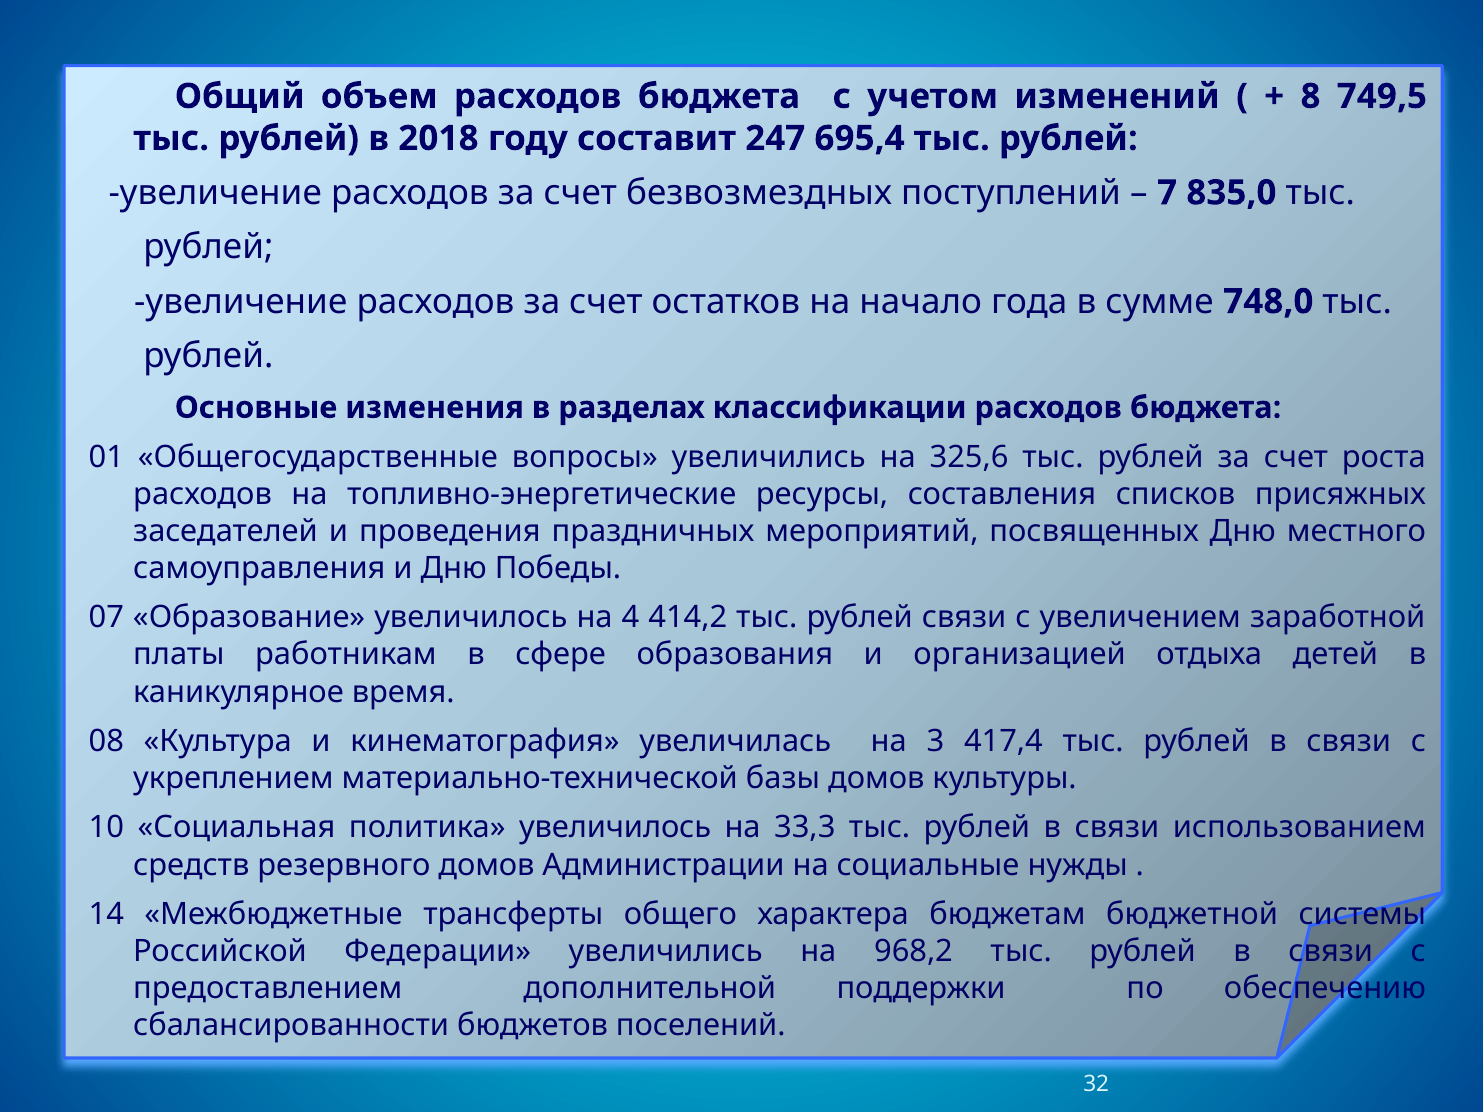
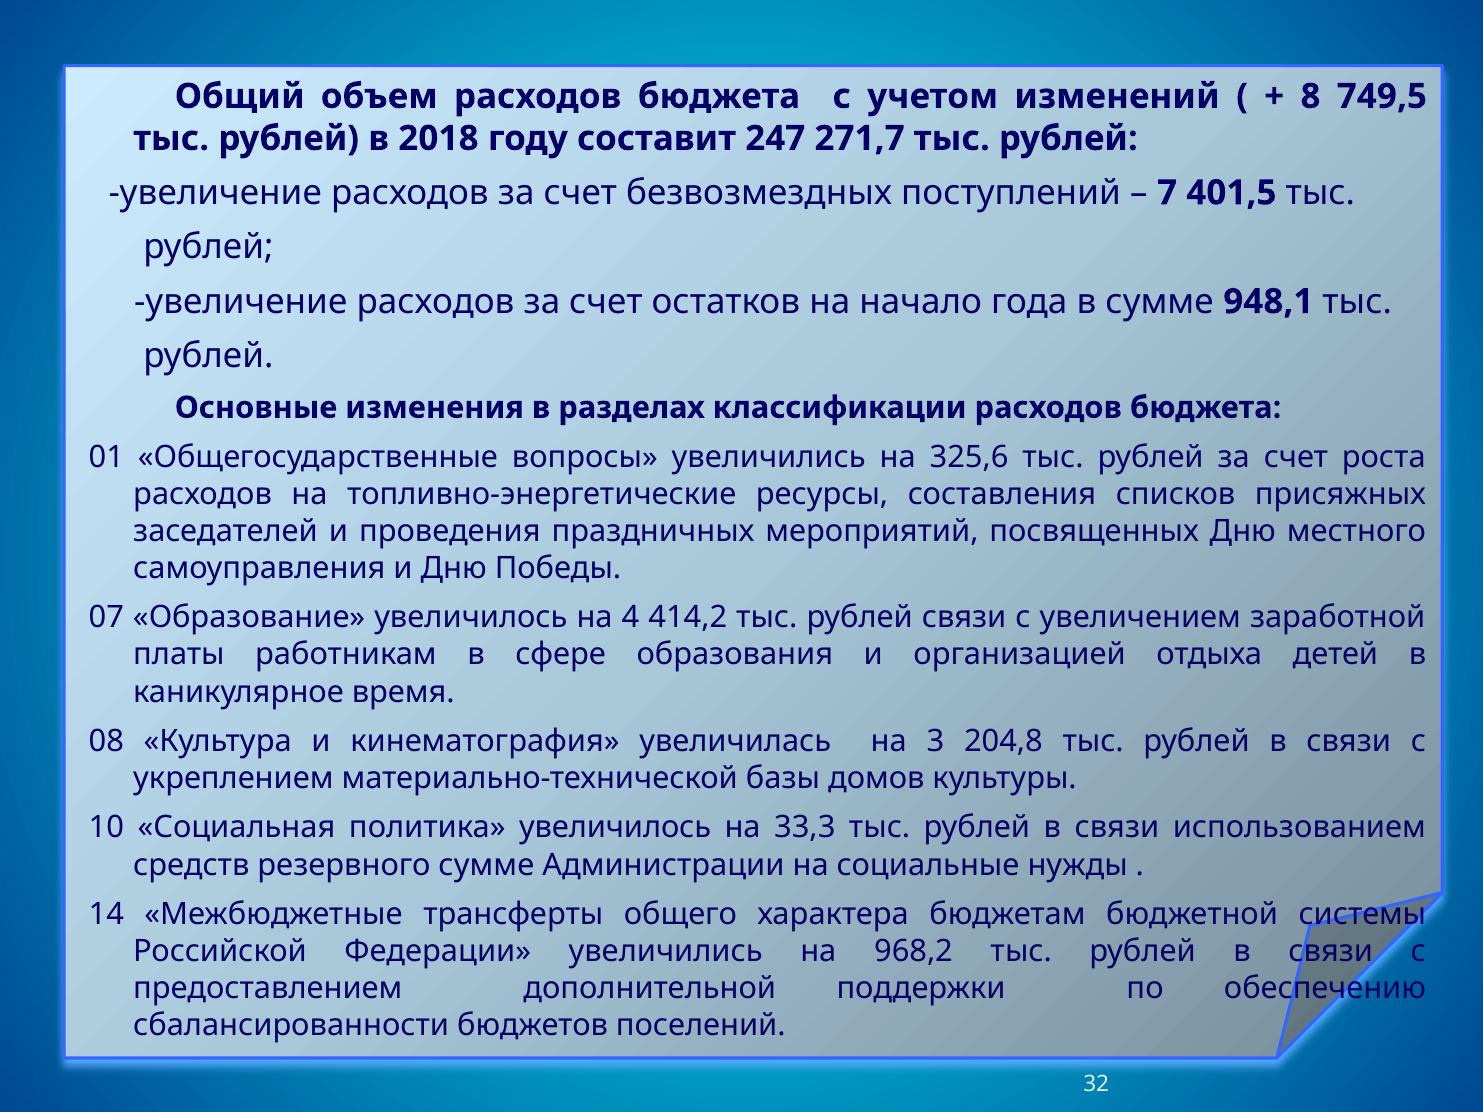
695,4: 695,4 -> 271,7
835,0: 835,0 -> 401,5
748,0: 748,0 -> 948,1
417,4: 417,4 -> 204,8
резервного домов: домов -> сумме
